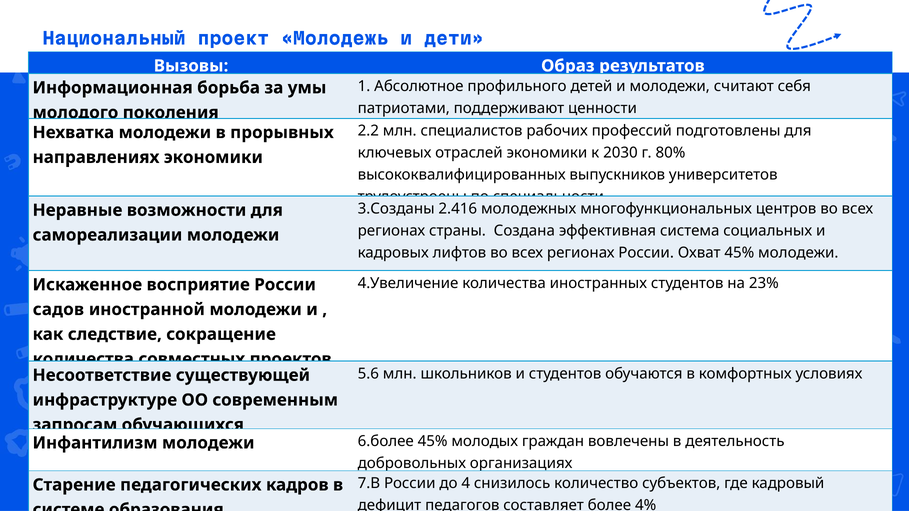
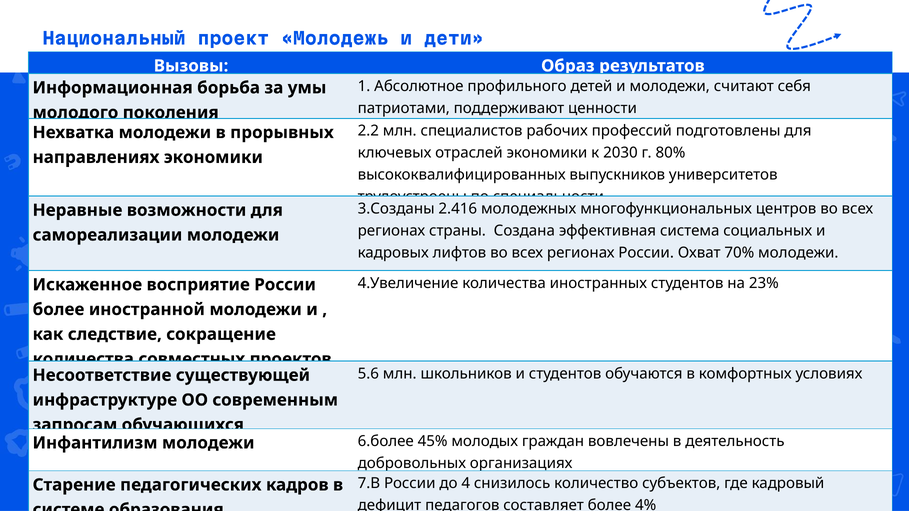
Охват 45%: 45% -> 70%
садов at (58, 310): садов -> более
